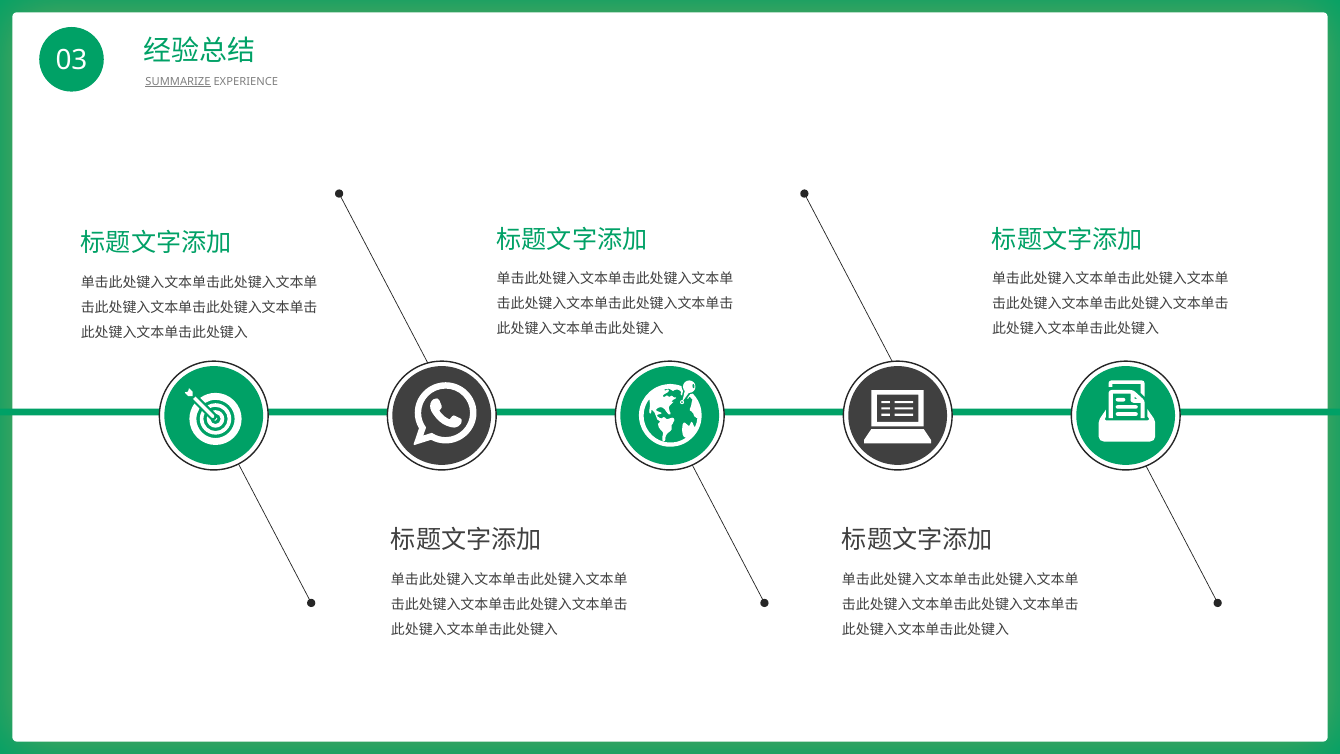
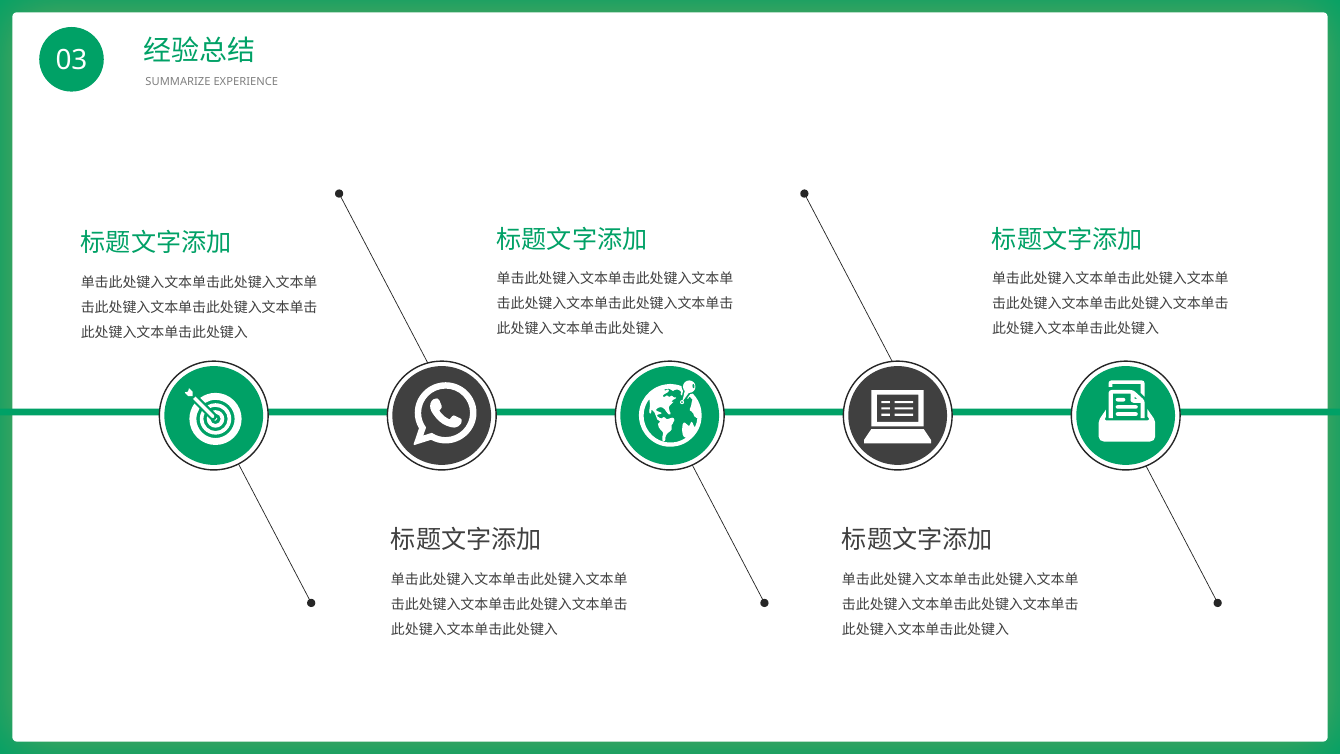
SUMMARIZE underline: present -> none
